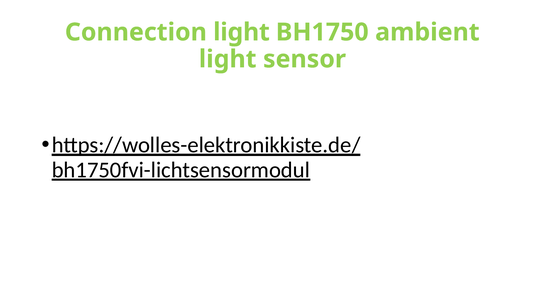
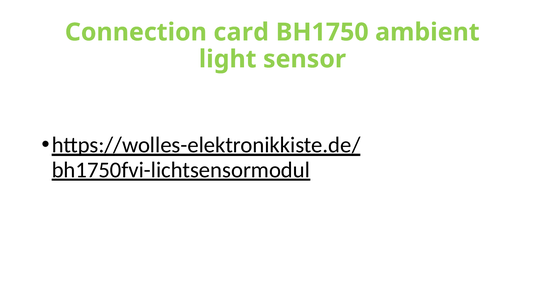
Connection light: light -> card
